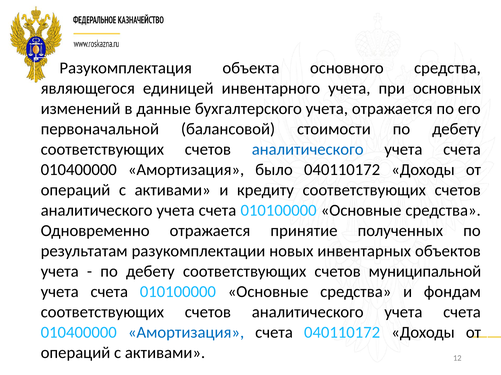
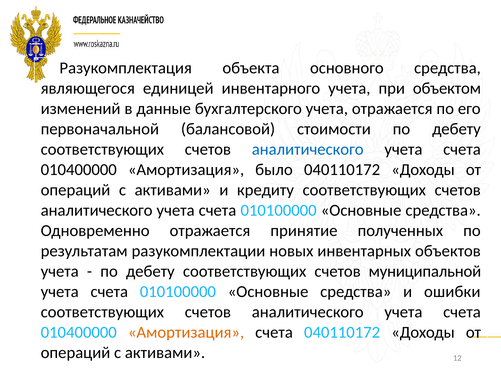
основных: основных -> объектом
фондам: фондам -> ошибки
Амортизация at (186, 333) colour: blue -> orange
